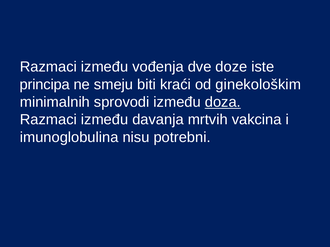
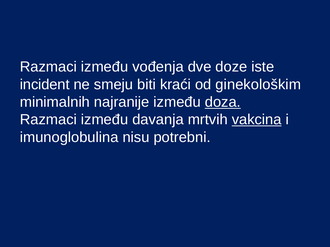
principa: principa -> incident
sprovodi: sprovodi -> najranije
vakcina underline: none -> present
